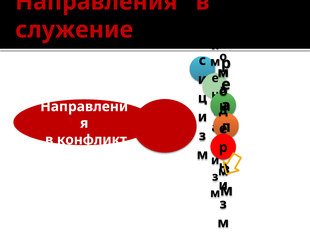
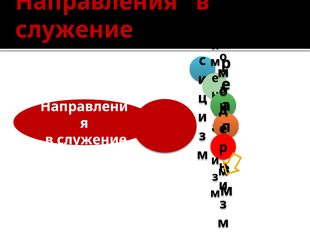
конфликт at (92, 139): конфликт -> служение
